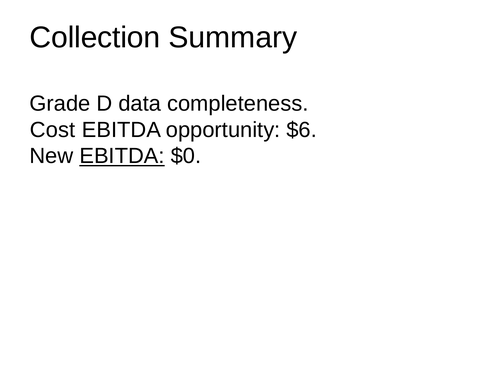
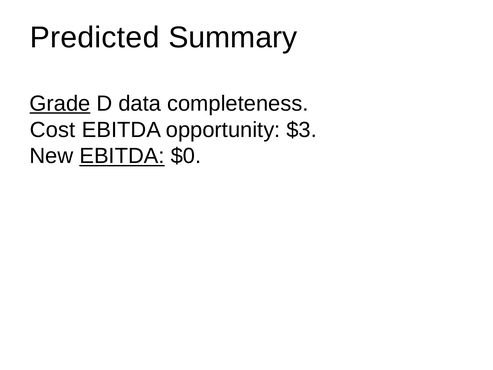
Collection: Collection -> Predicted
Grade underline: none -> present
$6: $6 -> $3
